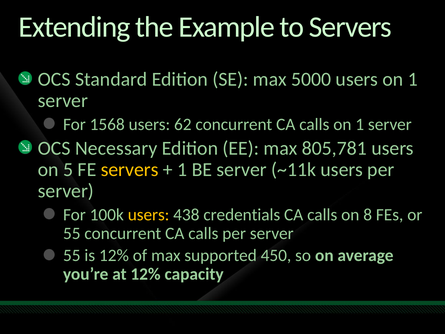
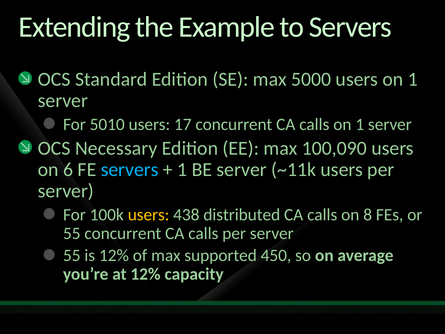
1568: 1568 -> 5010
62: 62 -> 17
805,781: 805,781 -> 100,090
5: 5 -> 6
servers at (130, 170) colour: yellow -> light blue
credentials: credentials -> distributed
